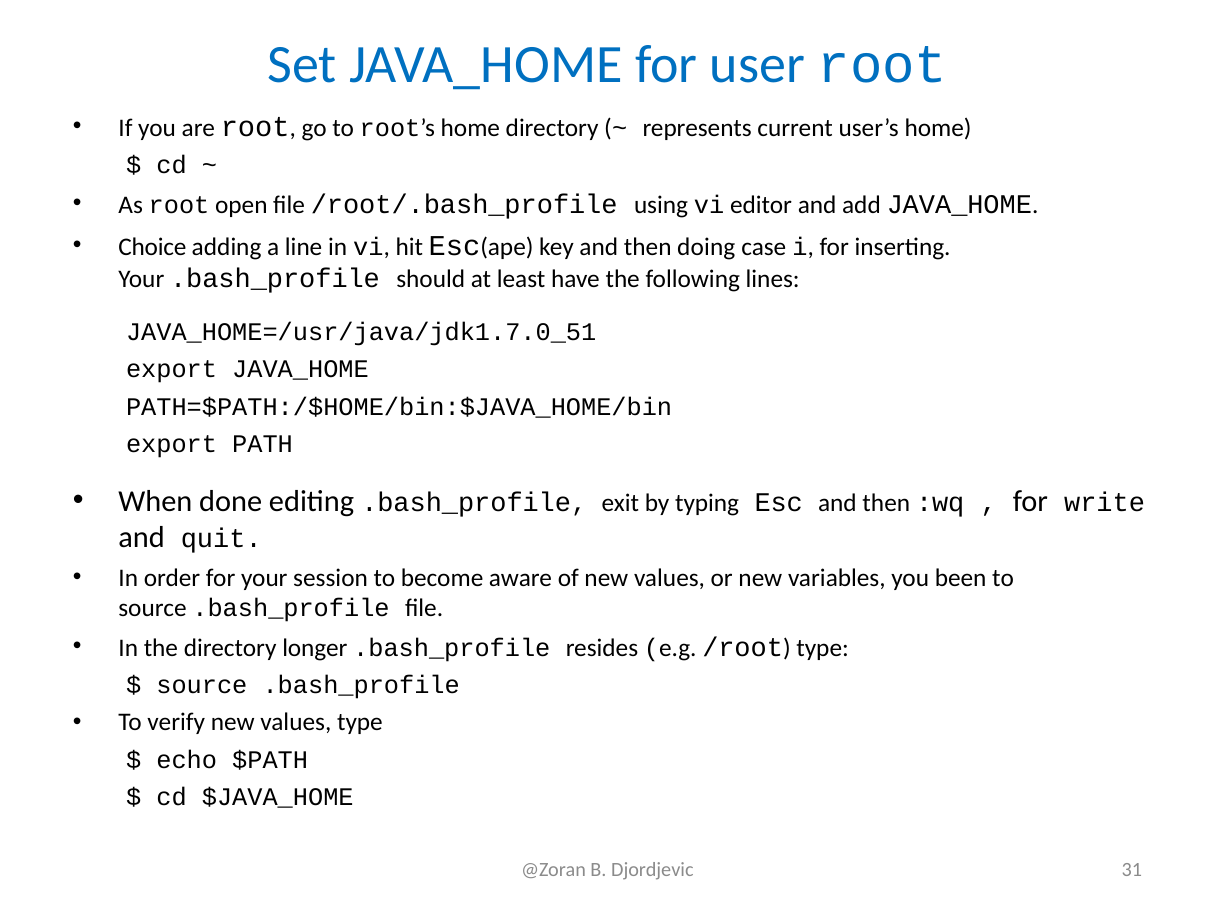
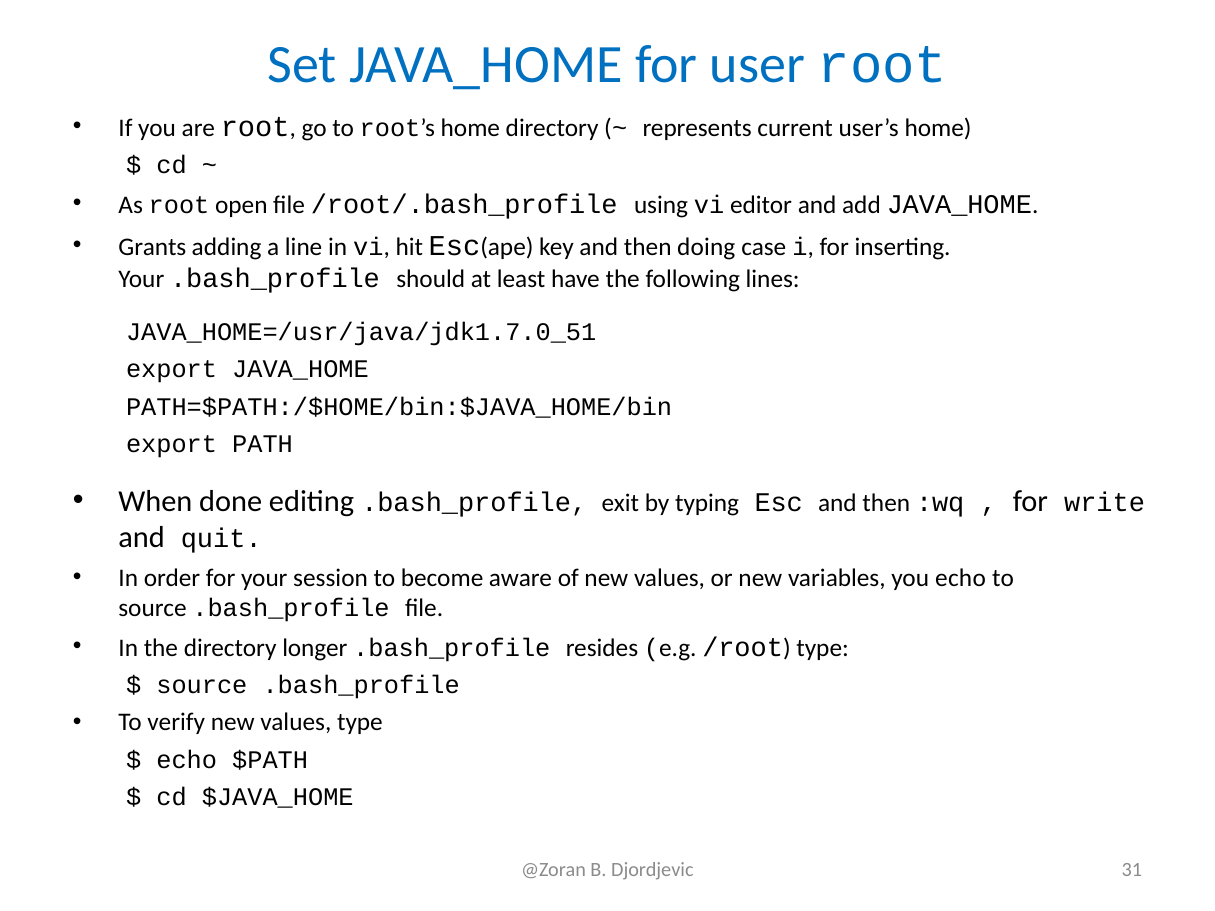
Choice: Choice -> Grants
you been: been -> echo
